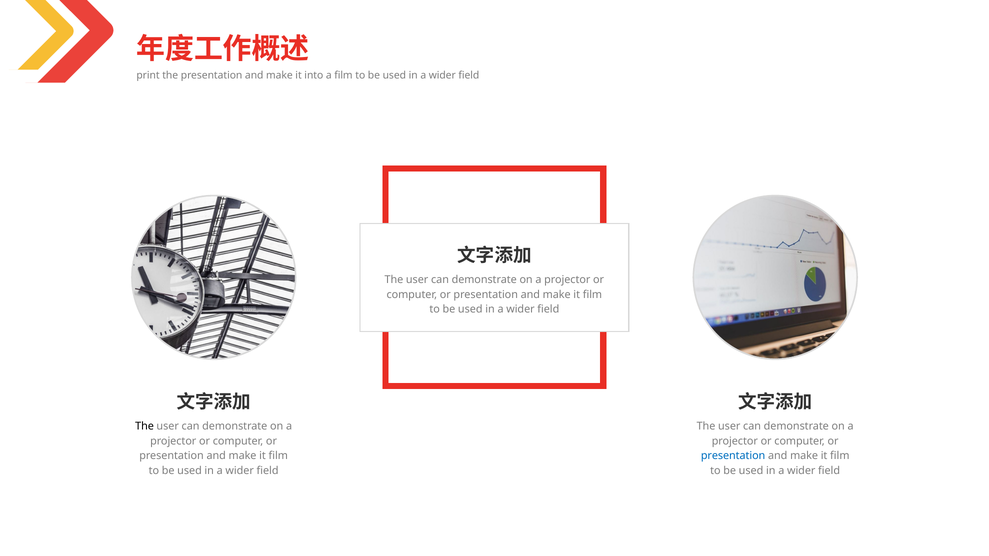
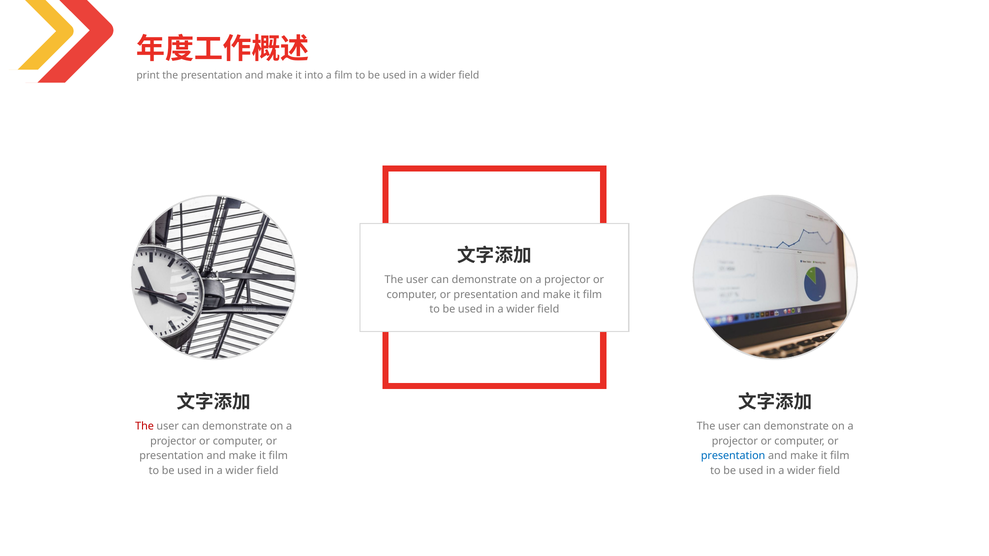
The at (145, 426) colour: black -> red
